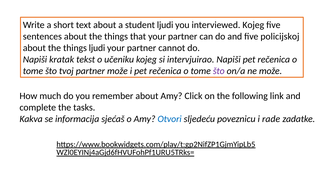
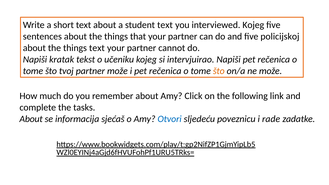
student ljudi: ljudi -> text
things ljudi: ljudi -> text
što at (219, 71) colour: purple -> orange
Kakva at (31, 119): Kakva -> About
